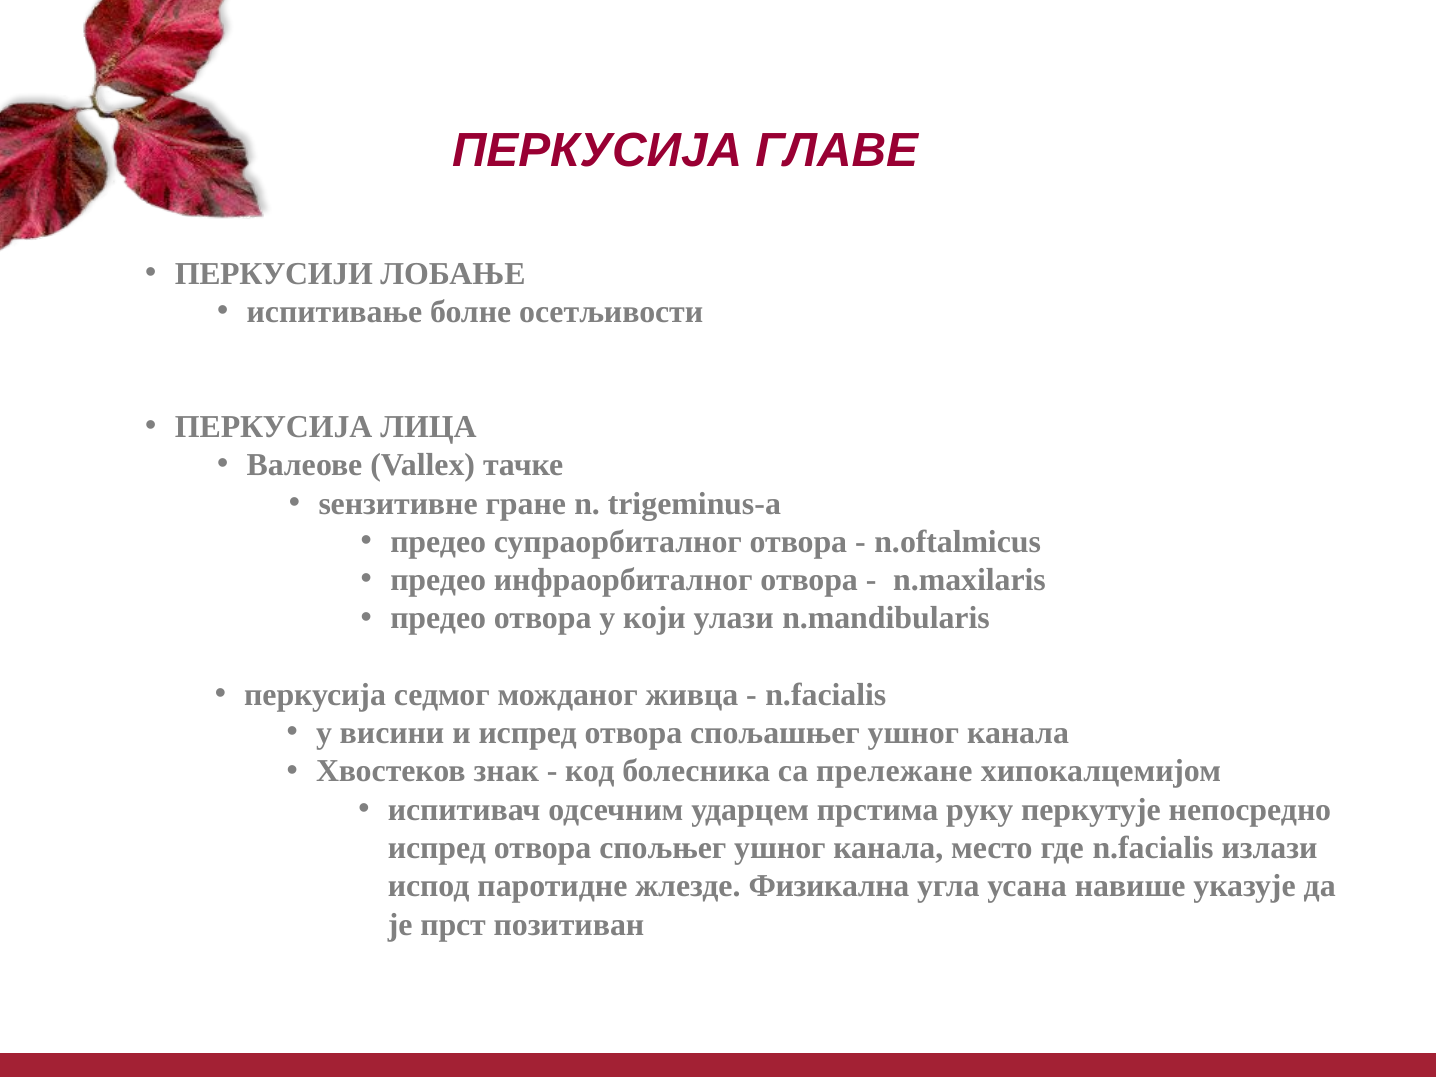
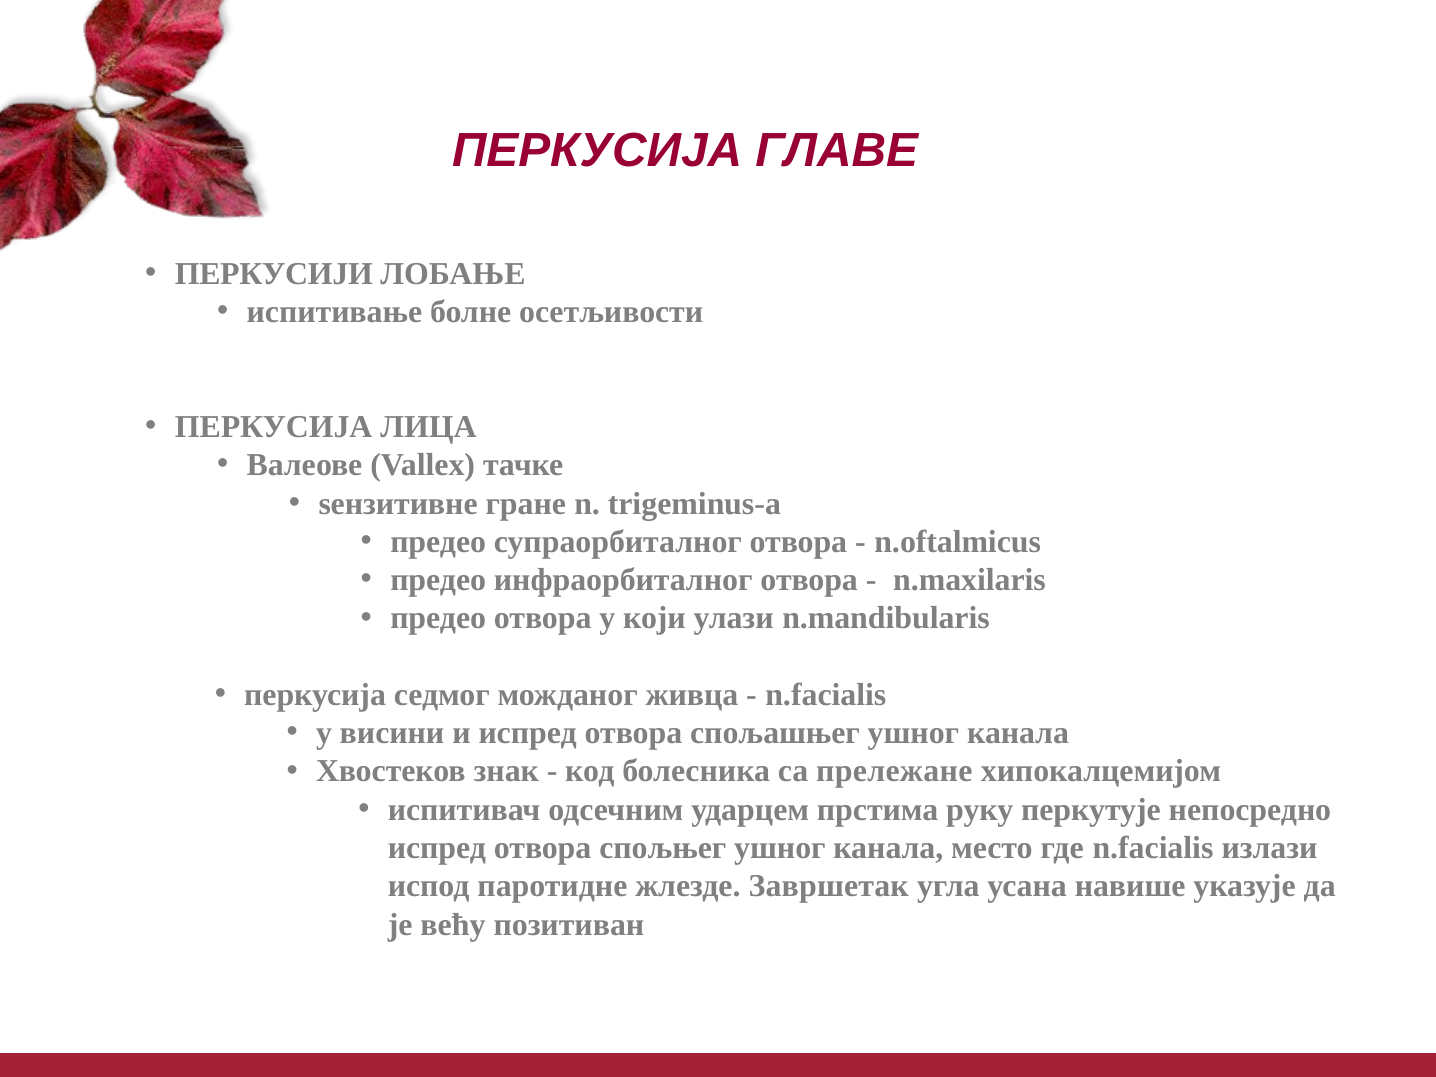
Физикална: Физикална -> Завршетак
прст: прст -> већу
